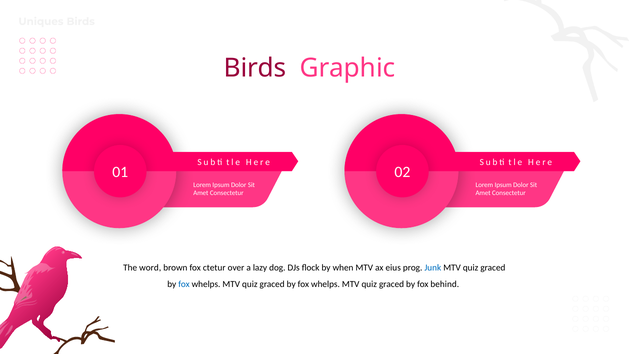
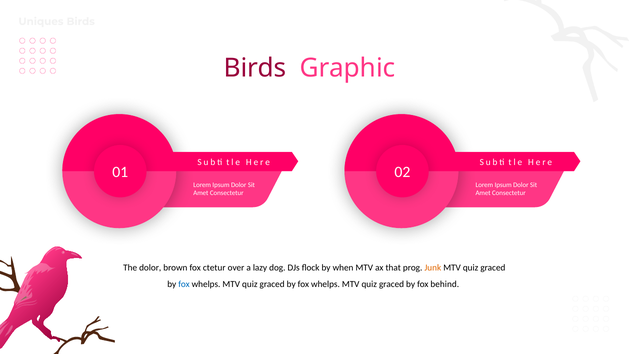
word at (150, 268): word -> dolor
eius: eius -> that
Junk colour: blue -> orange
